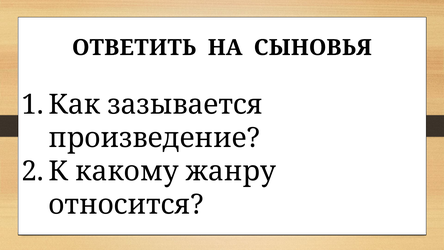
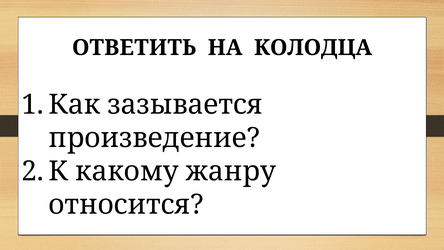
СЫНОВЬЯ: СЫНОВЬЯ -> КОЛОДЦА
